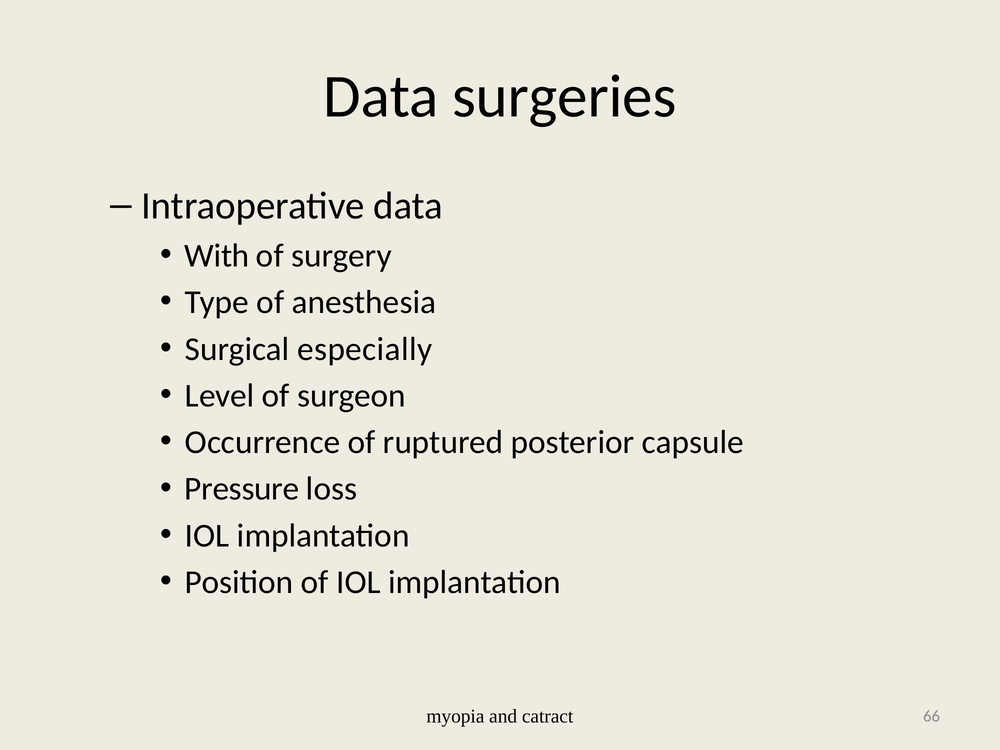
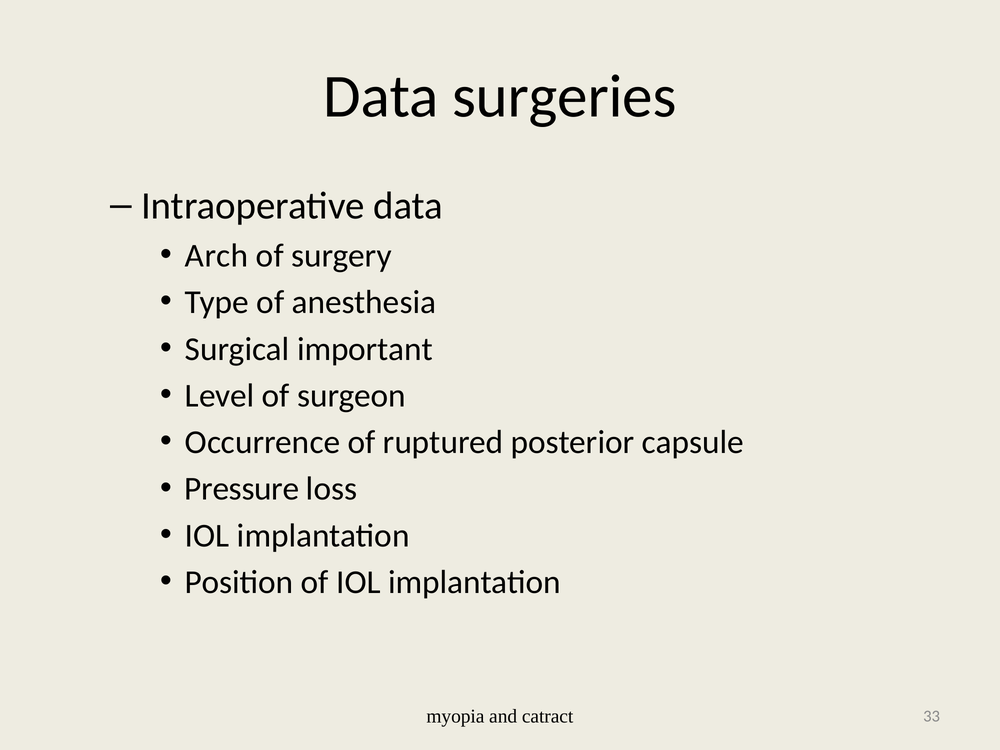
With: With -> Arch
especially: especially -> important
66: 66 -> 33
